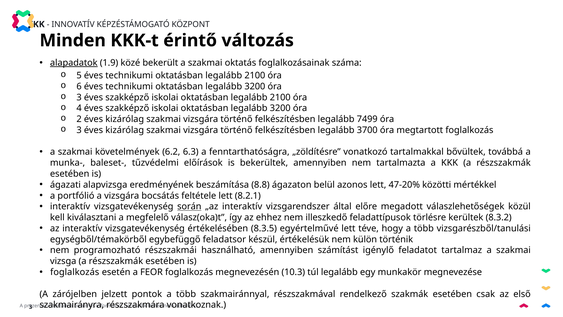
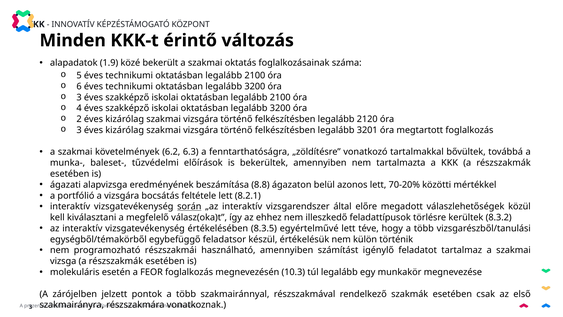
alapadatok underline: present -> none
7499: 7499 -> 2120
3700: 3700 -> 3201
47-20%: 47-20% -> 70-20%
foglalkozás at (75, 272): foglalkozás -> molekuláris
